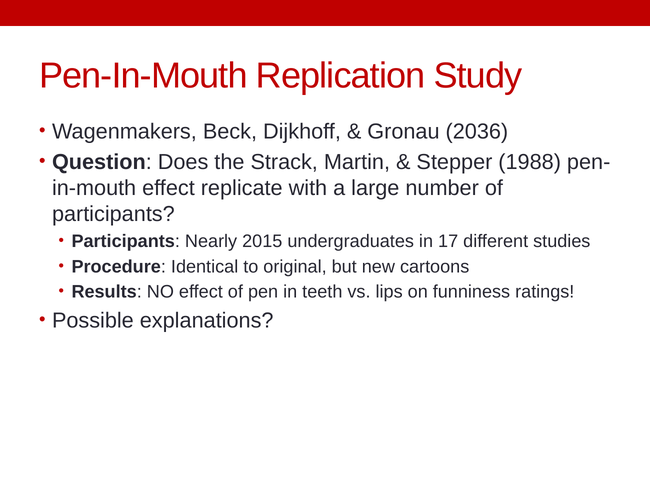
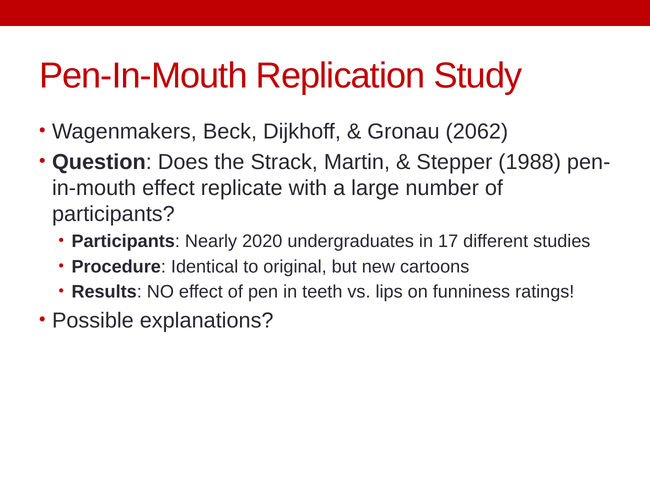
2036: 2036 -> 2062
2015: 2015 -> 2020
